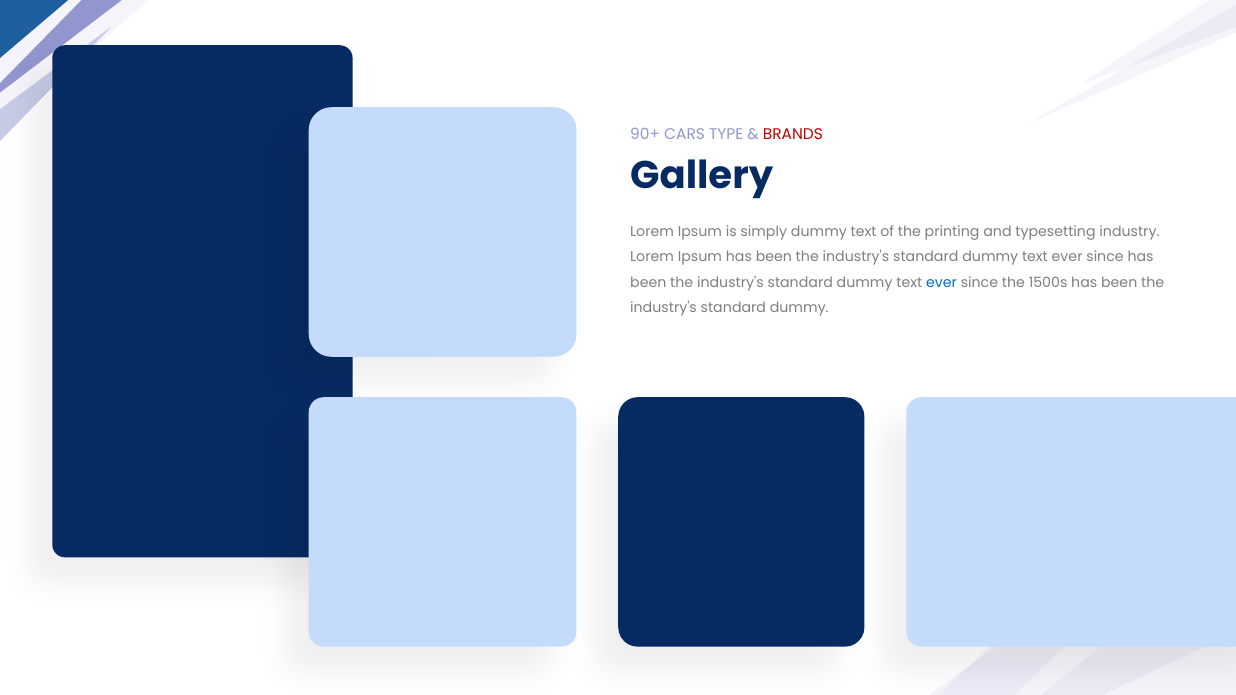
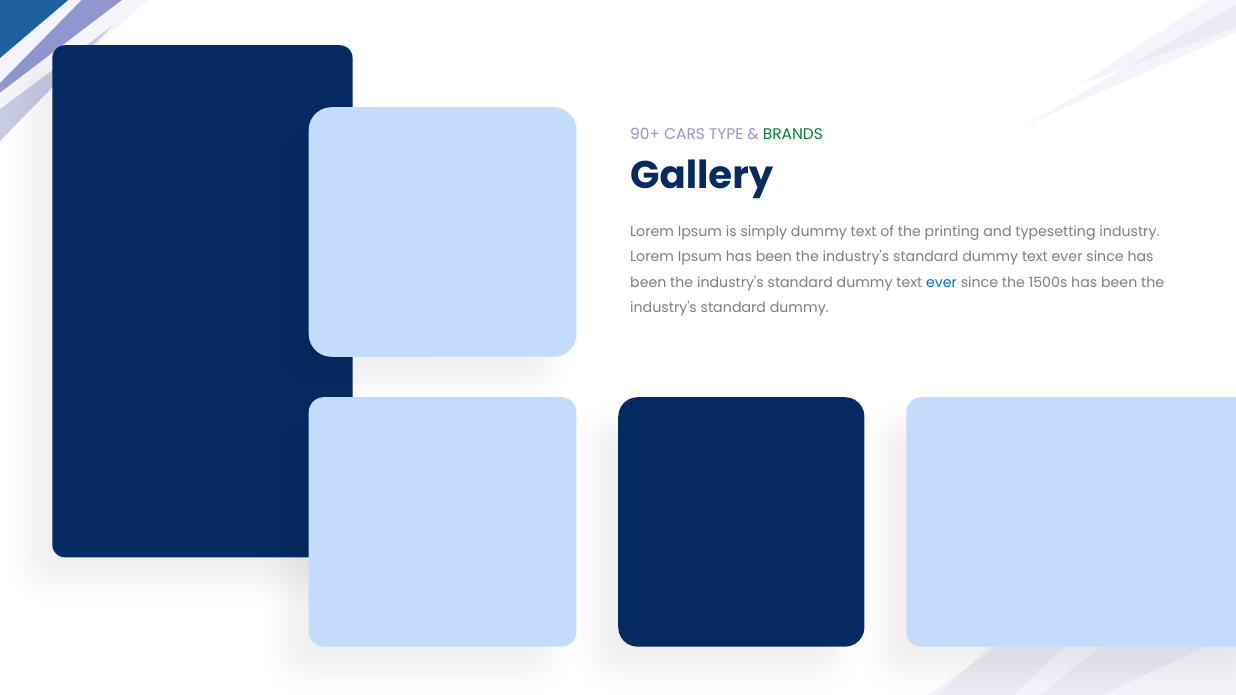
BRANDS colour: red -> green
